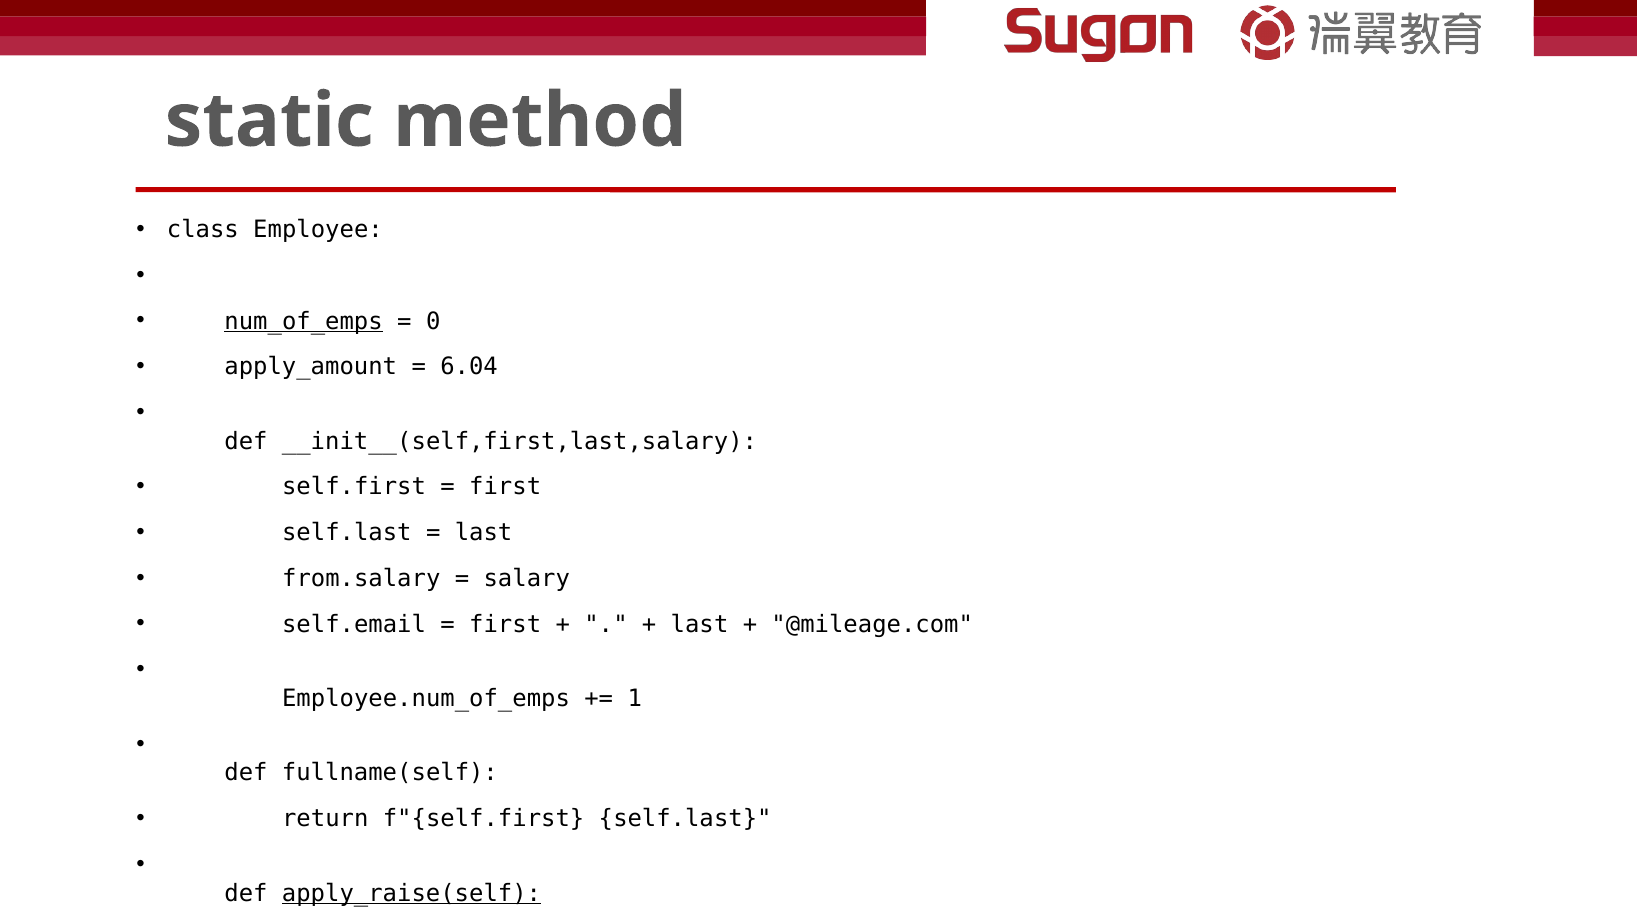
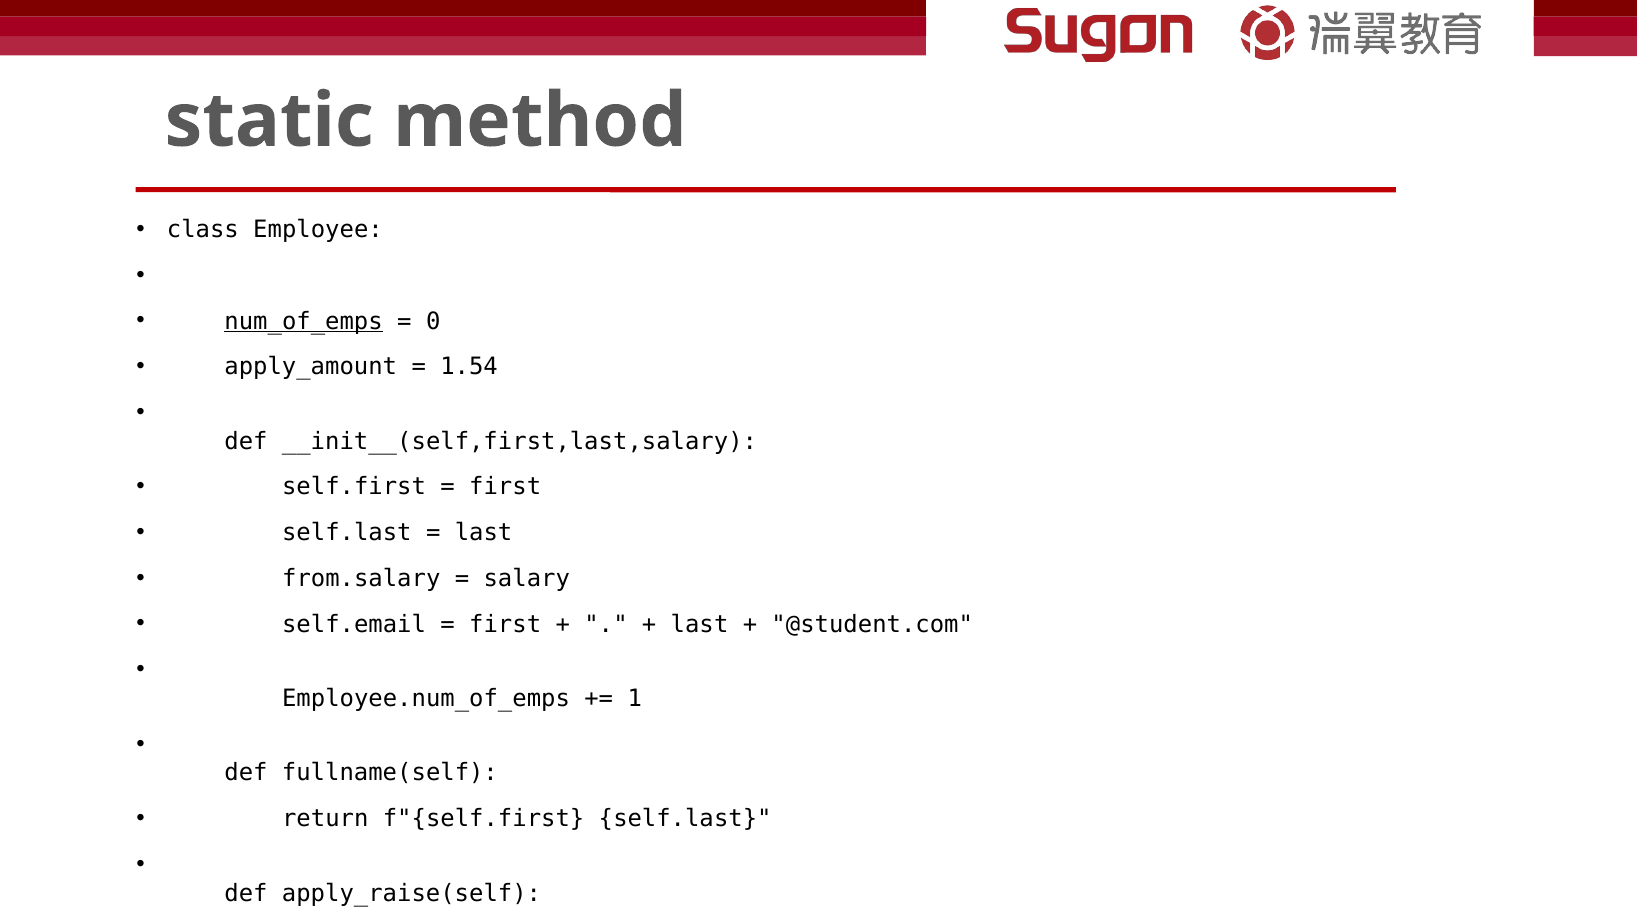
6.04: 6.04 -> 1.54
@mileage.com: @mileage.com -> @student.com
apply_raise(self underline: present -> none
